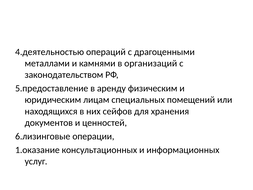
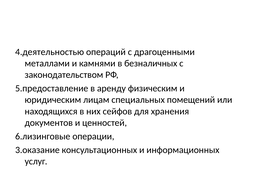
организаций: организаций -> безналичных
1.оказание: 1.оказание -> 3.оказание
